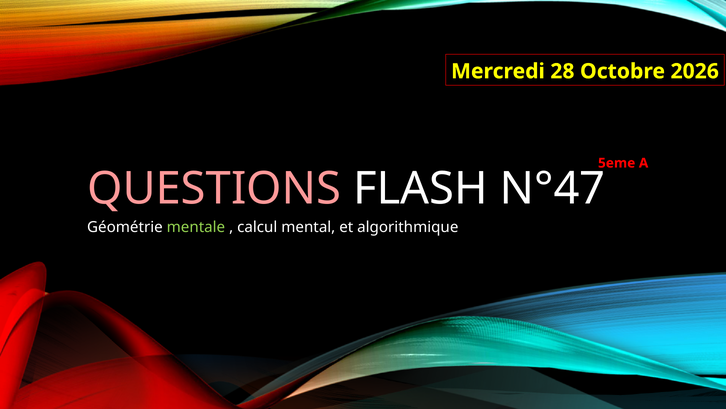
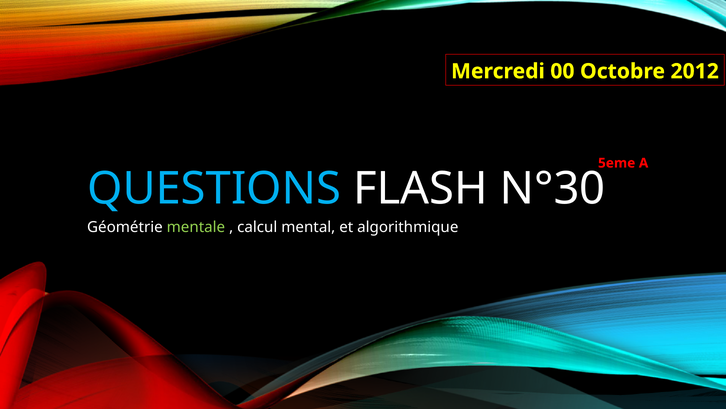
28: 28 -> 00
2026: 2026 -> 2012
QUESTIONS colour: pink -> light blue
N°47: N°47 -> N°30
